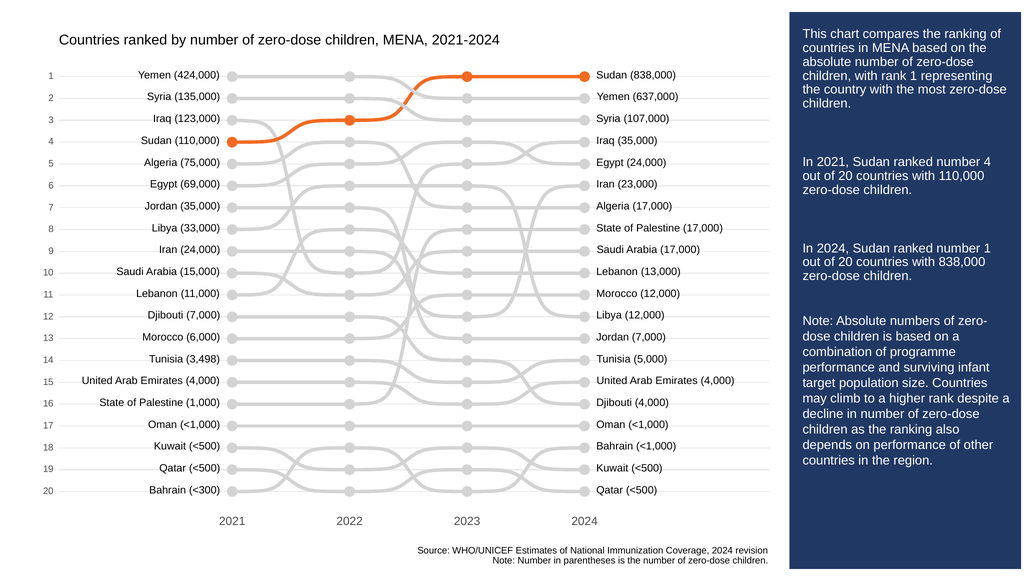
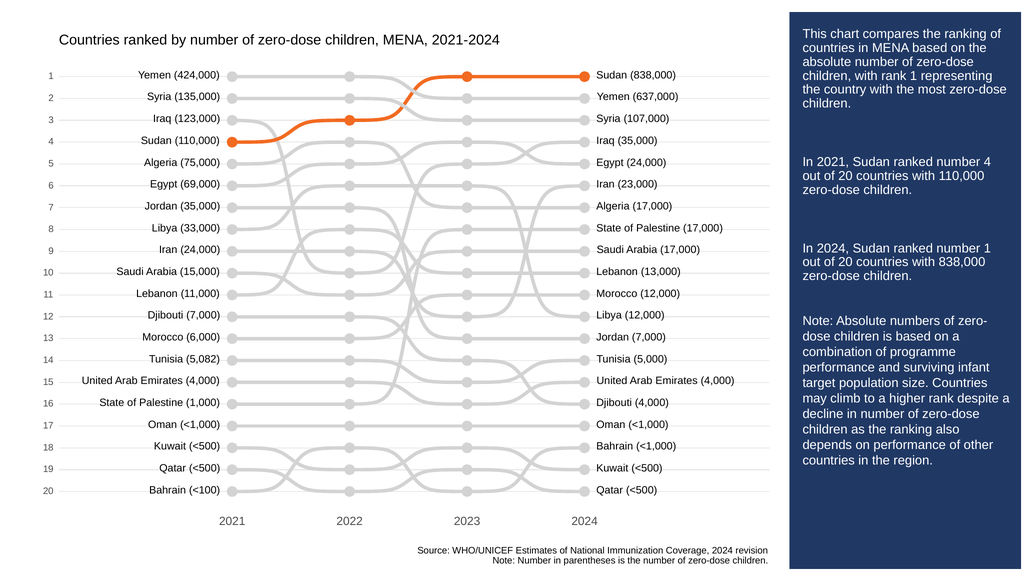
3,498: 3,498 -> 5,082
<300: <300 -> <100
